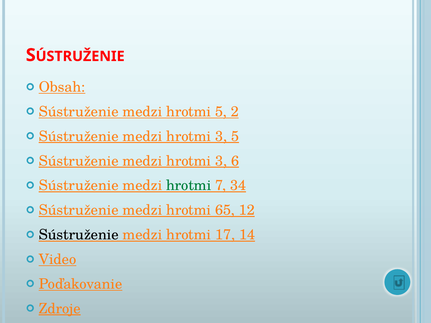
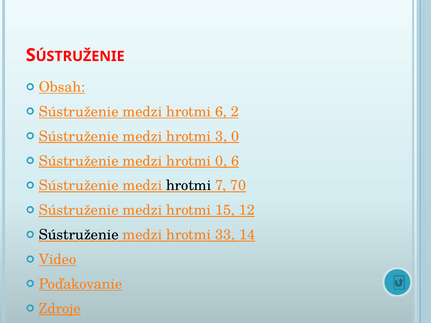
hrotmi 5: 5 -> 6
3 5: 5 -> 0
3 at (221, 161): 3 -> 0
hrotmi at (189, 186) colour: green -> black
34: 34 -> 70
65: 65 -> 15
17: 17 -> 33
